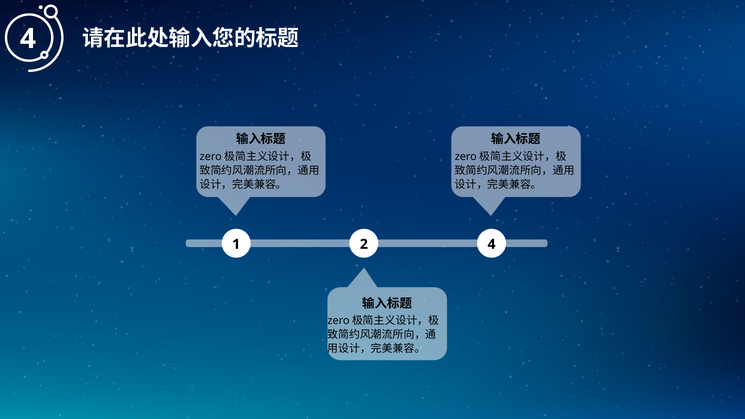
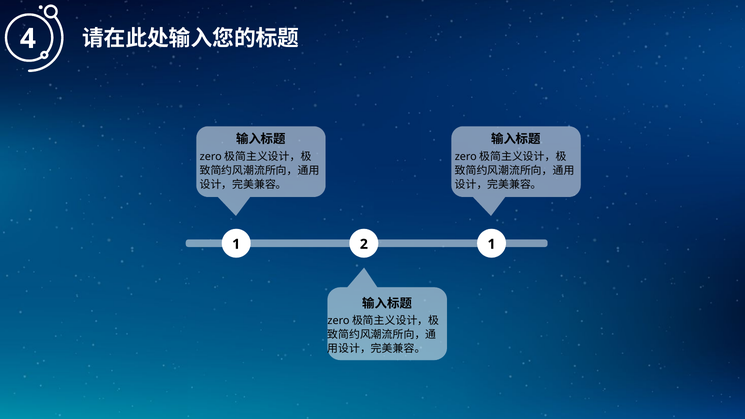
2 4: 4 -> 1
